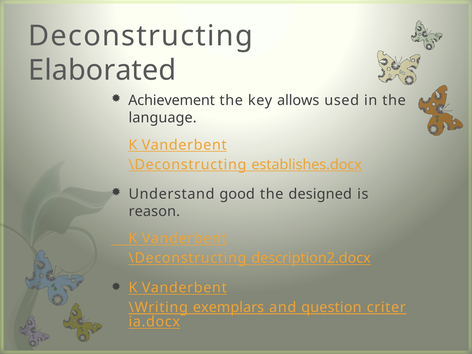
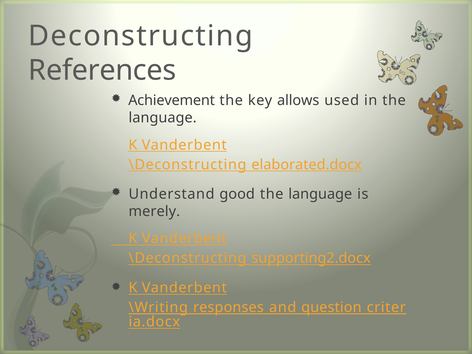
Elaborated: Elaborated -> References
establishes.docx: establishes.docx -> elaborated.docx
designed at (320, 194): designed -> language
reason: reason -> merely
description2.docx: description2.docx -> supporting2.docx
exemplars: exemplars -> responses
